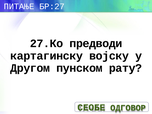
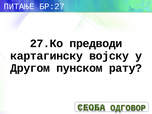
СЕОБЕ: СЕОБЕ -> СЕОБА
